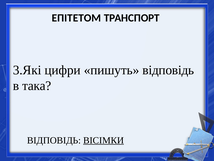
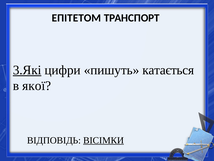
3.Які underline: none -> present
пишуть відповідь: відповідь -> катається
така: така -> якої
